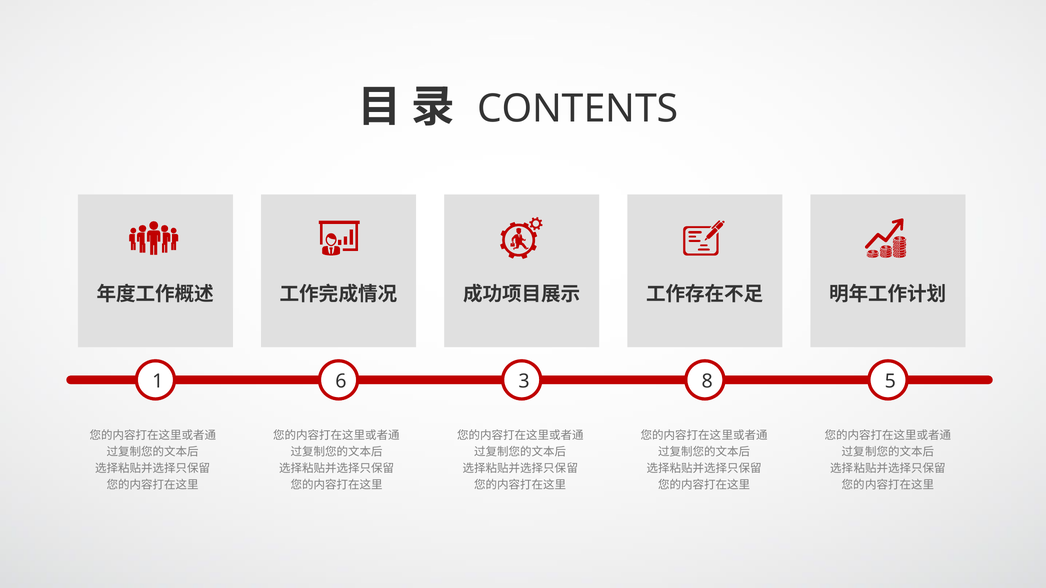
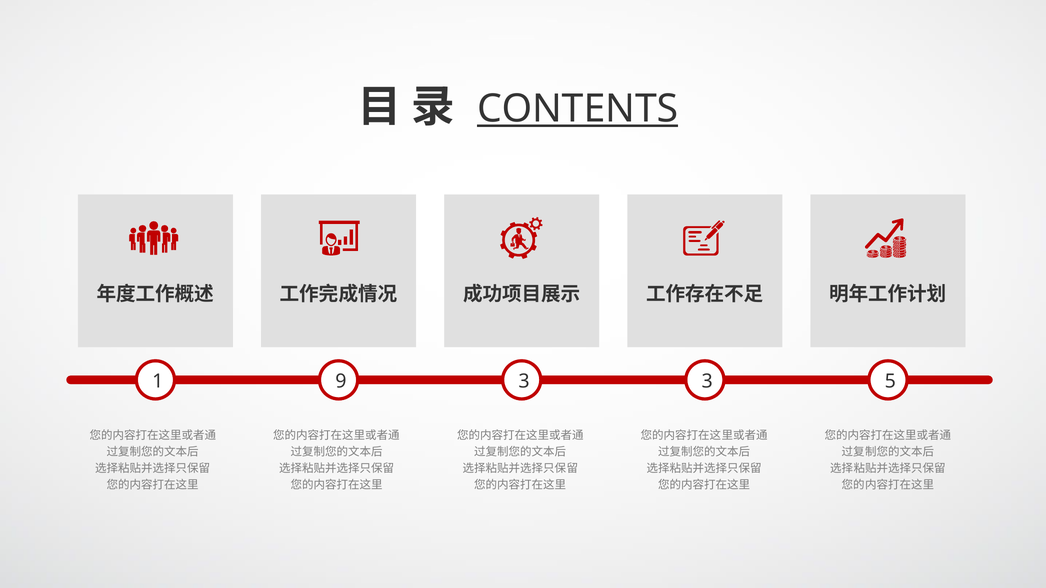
CONTENTS underline: none -> present
6: 6 -> 9
3 8: 8 -> 3
